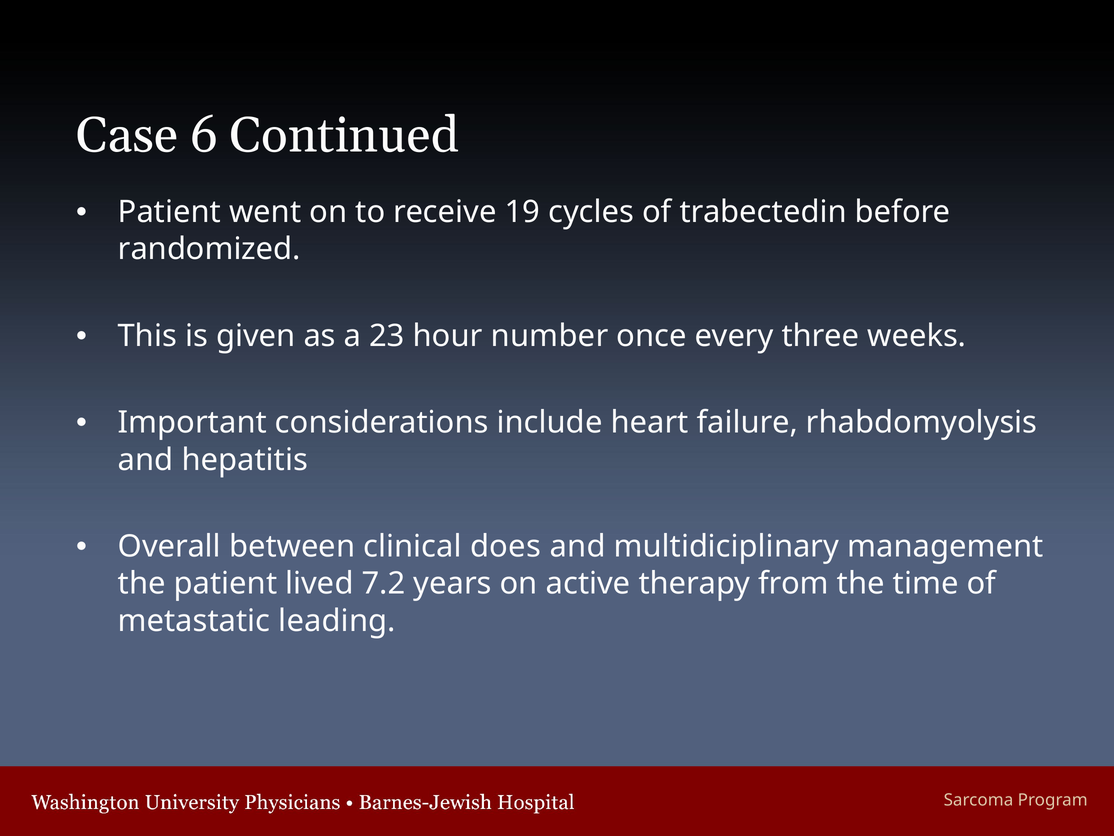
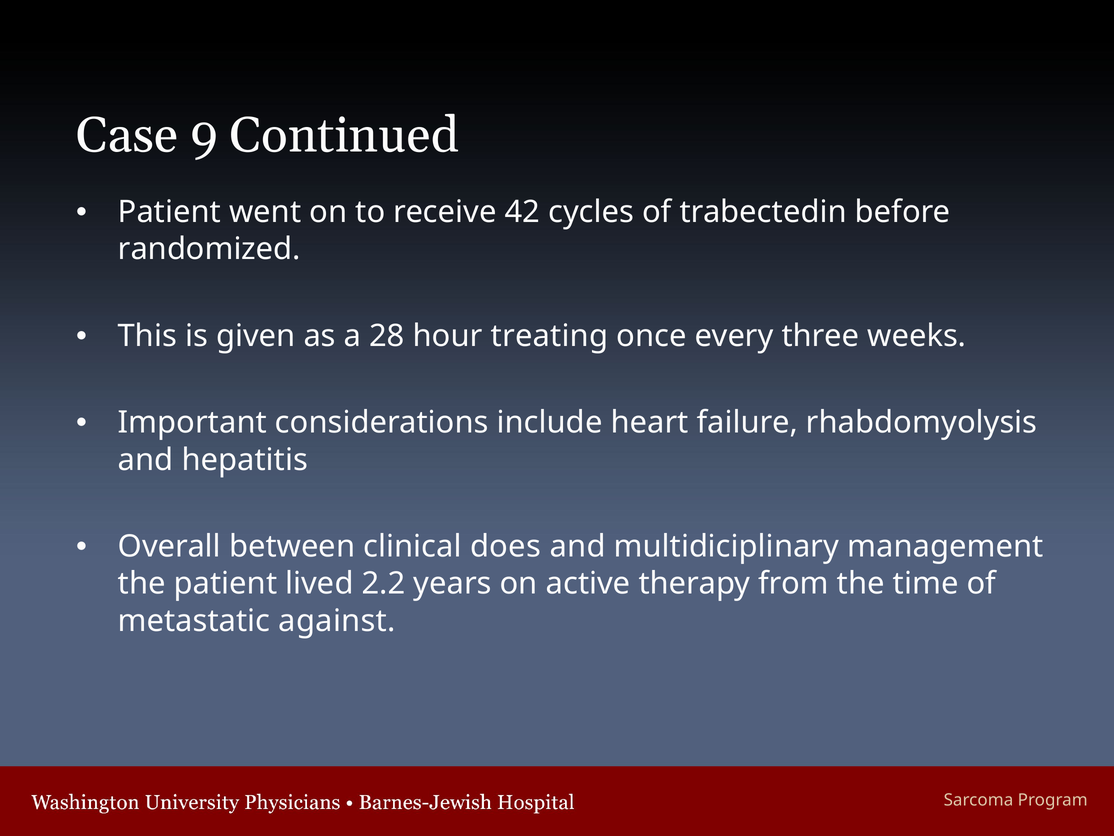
6: 6 -> 9
19: 19 -> 42
23: 23 -> 28
number: number -> treating
7.2: 7.2 -> 2.2
leading: leading -> against
